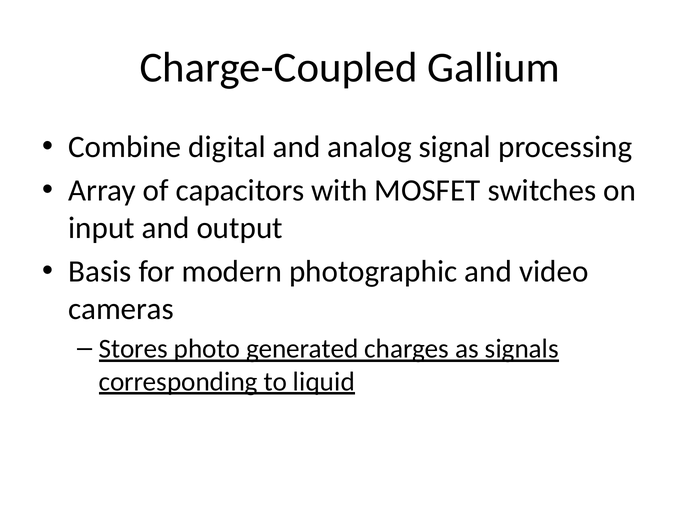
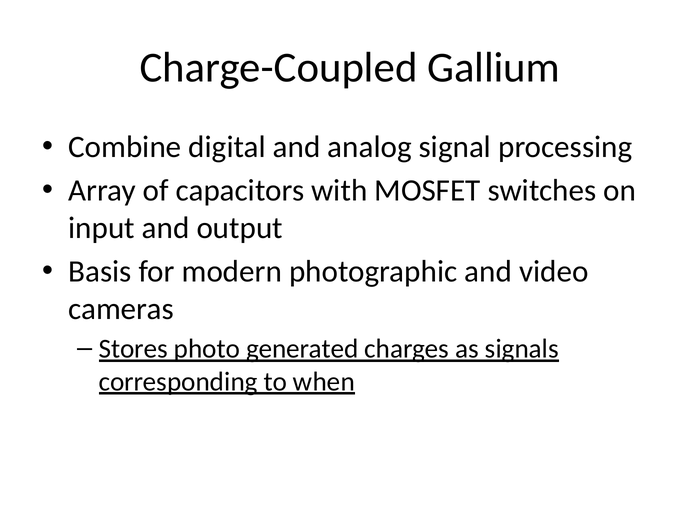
liquid: liquid -> when
